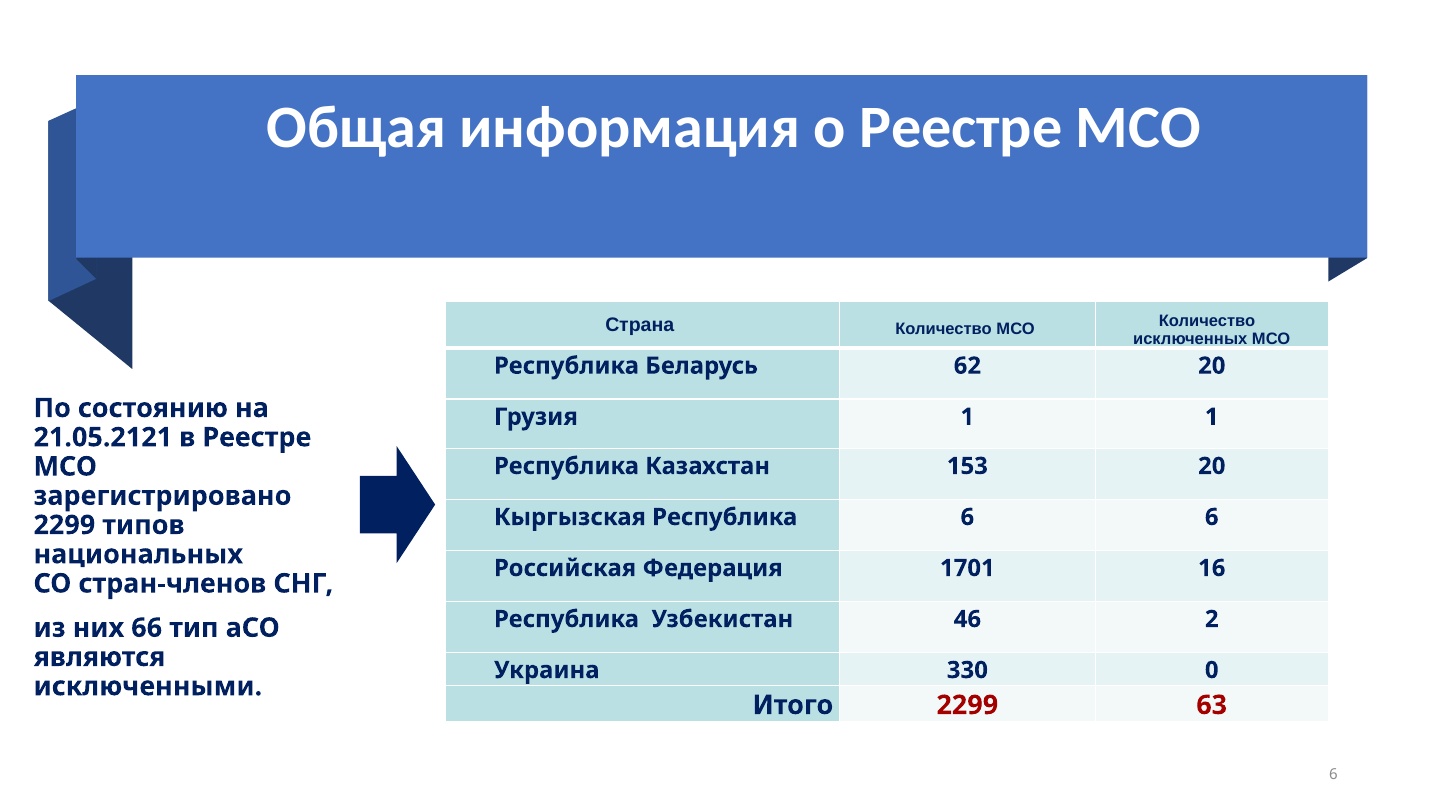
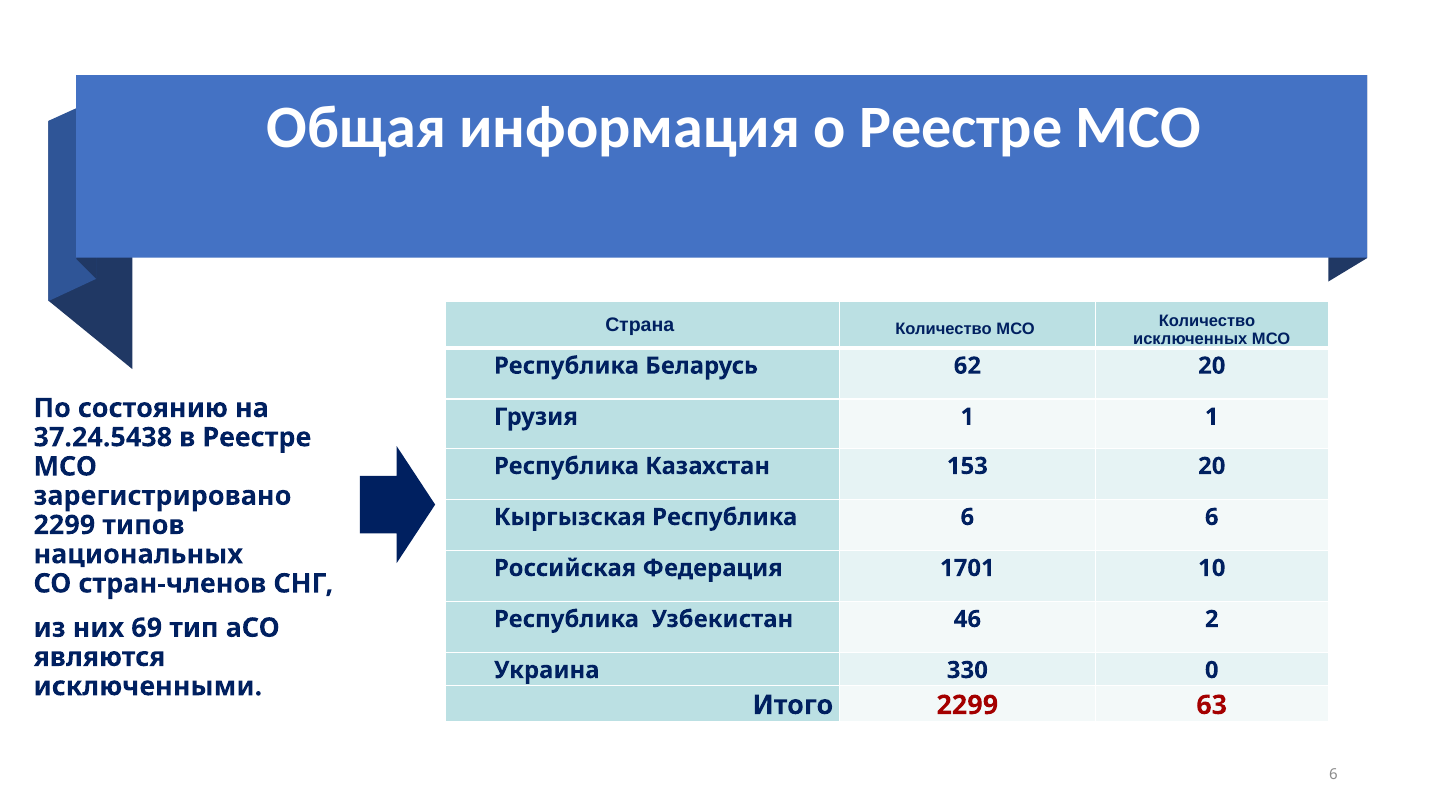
21.05.2121: 21.05.2121 -> 37.24.5438
16: 16 -> 10
66: 66 -> 69
